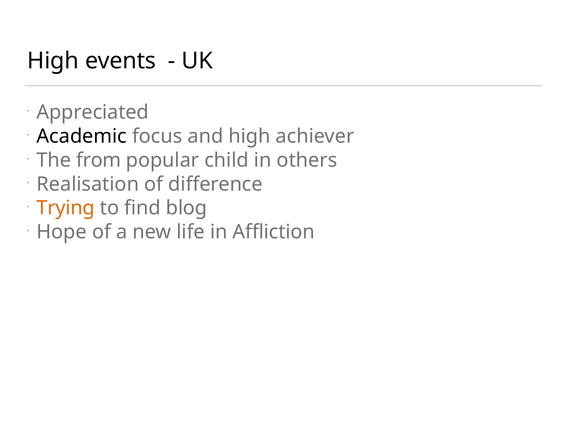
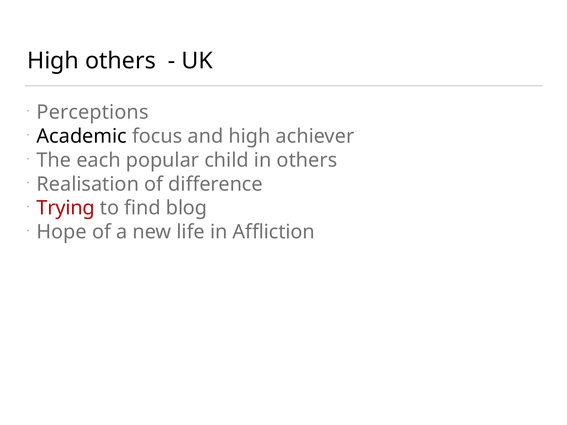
High events: events -> others
Appreciated: Appreciated -> Perceptions
from: from -> each
Trying colour: orange -> red
